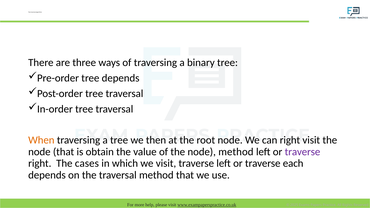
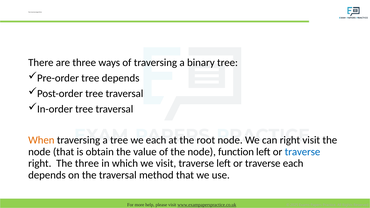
we then: then -> each
node method: method -> function
traverse at (303, 152) colour: purple -> blue
The cases: cases -> three
